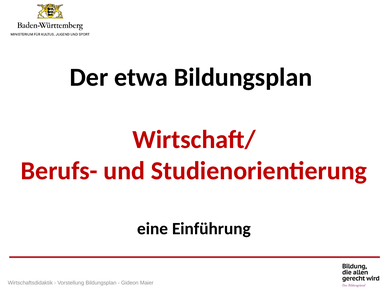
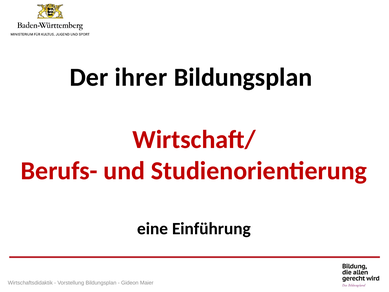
etwa: etwa -> ihrer
